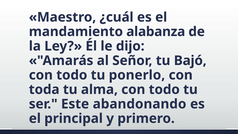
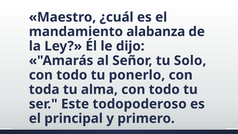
Bajó: Bajó -> Solo
abandonando: abandonando -> todopoderoso
